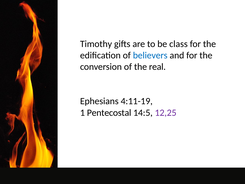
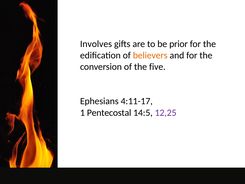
Timothy: Timothy -> Involves
class: class -> prior
believers colour: blue -> orange
real: real -> five
4:11-19: 4:11-19 -> 4:11-17
